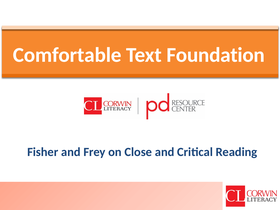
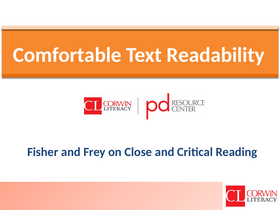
Foundation: Foundation -> Readability
